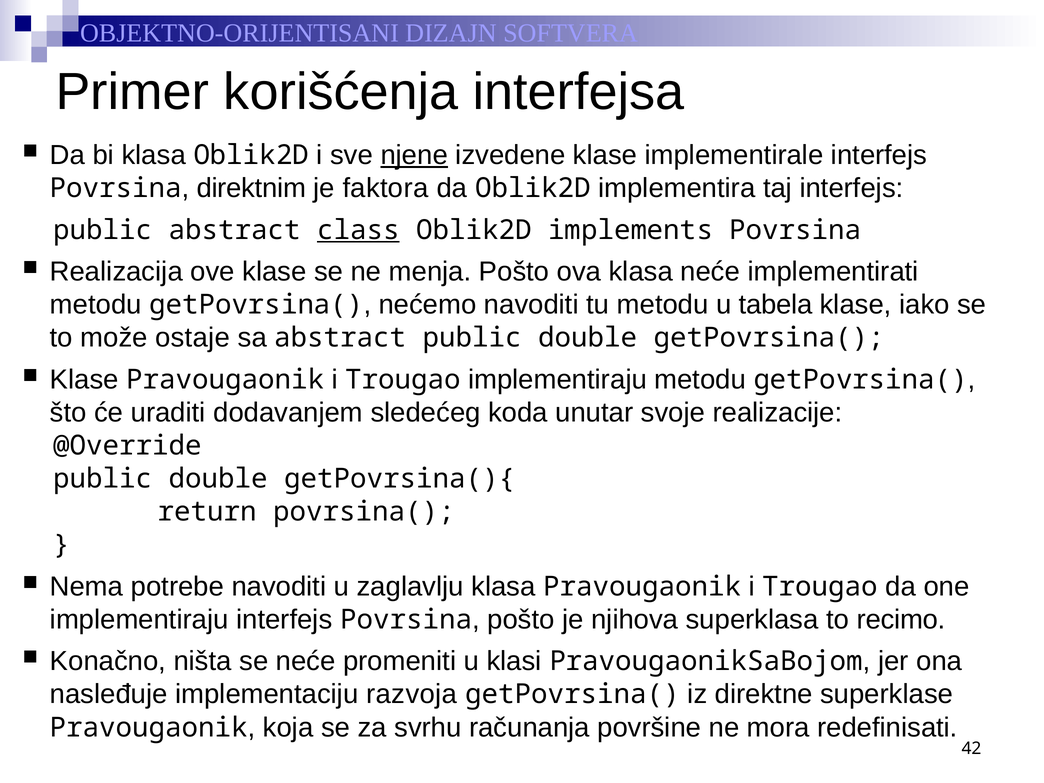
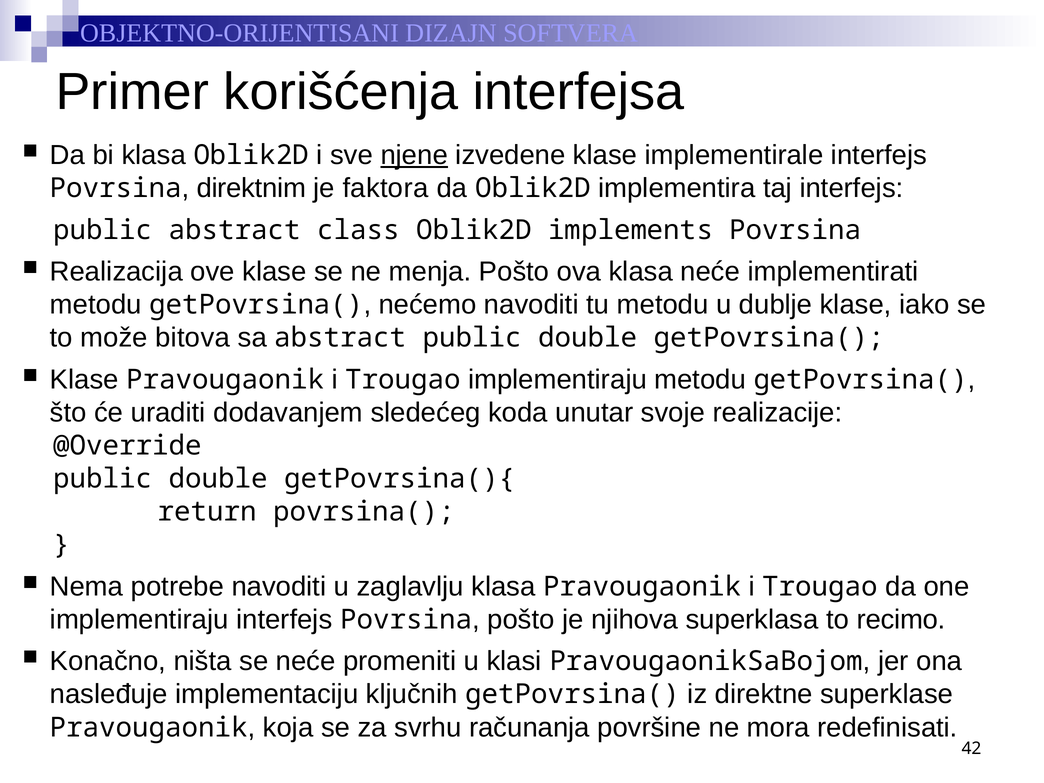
class underline: present -> none
tabela: tabela -> dublje
ostaje: ostaje -> bitova
razvoja: razvoja -> ključnih
